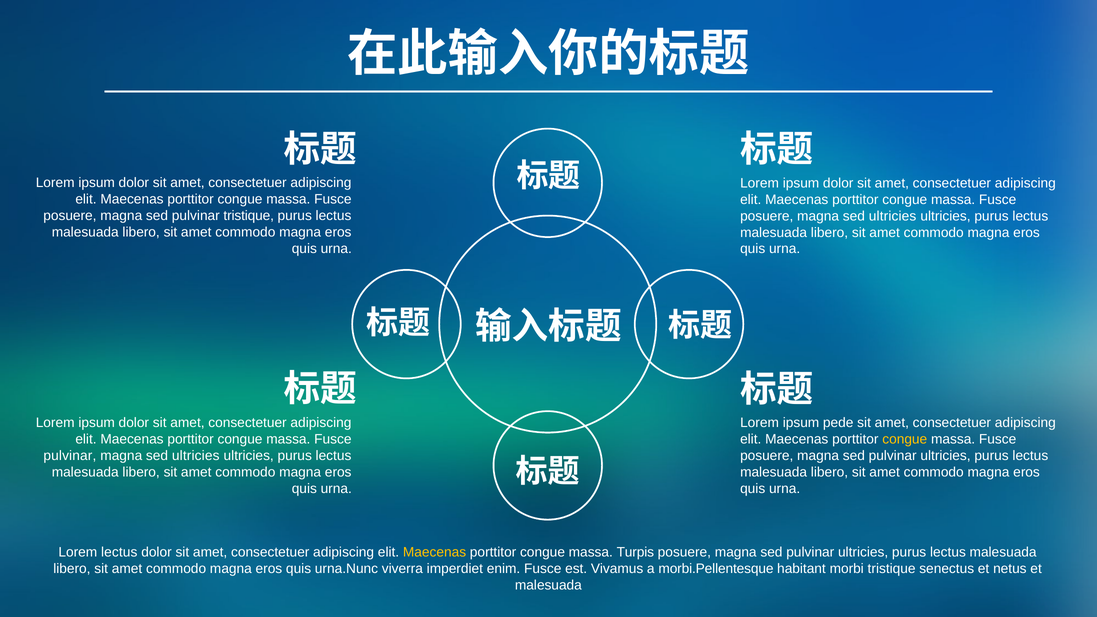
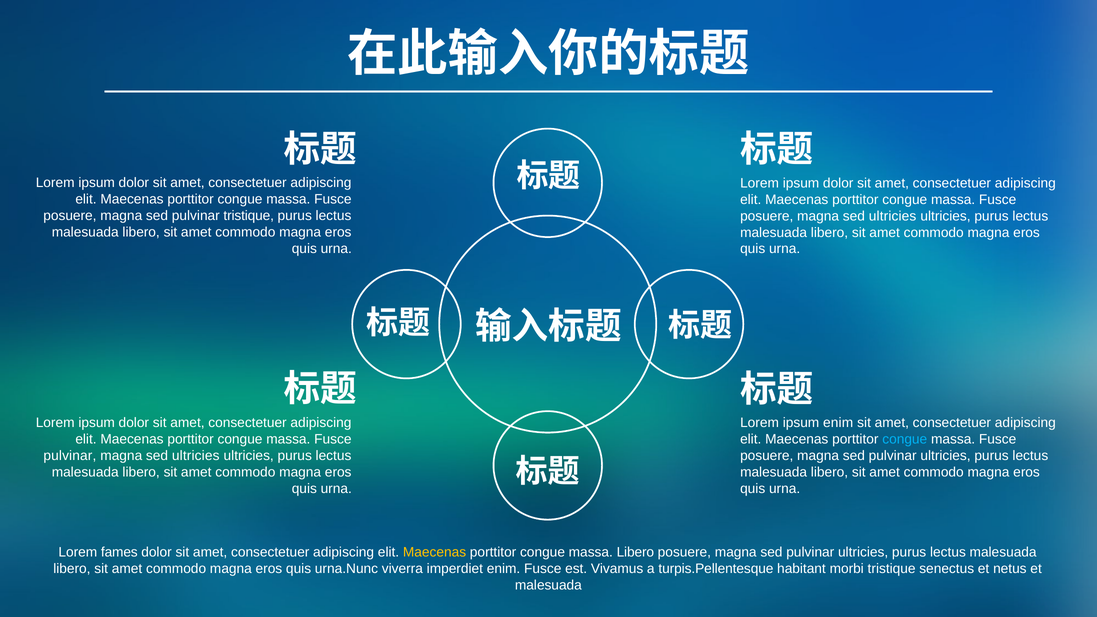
ipsum pede: pede -> enim
congue at (905, 439) colour: yellow -> light blue
Lorem lectus: lectus -> fames
massa Turpis: Turpis -> Libero
morbi.Pellentesque: morbi.Pellentesque -> turpis.Pellentesque
